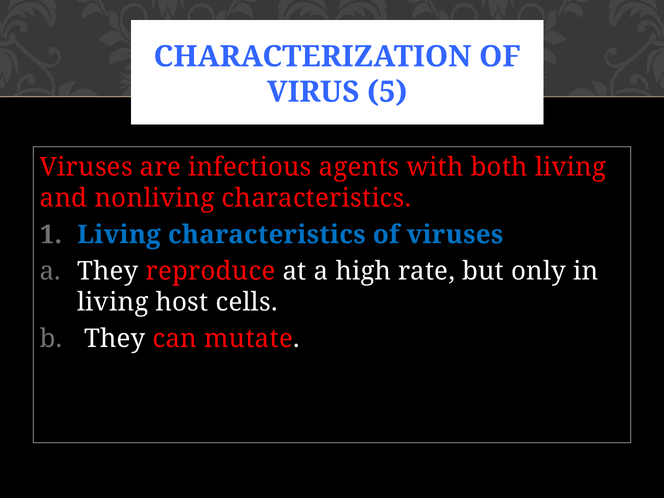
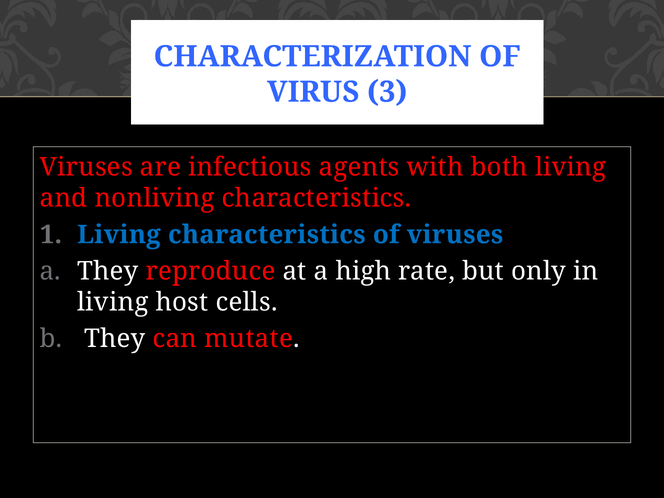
5: 5 -> 3
